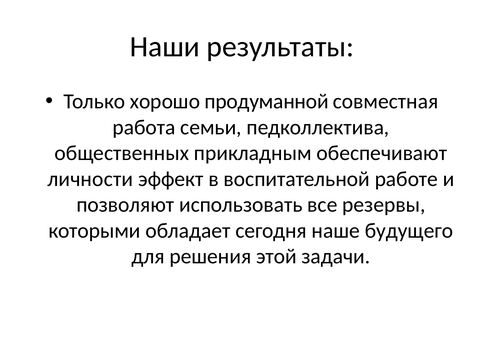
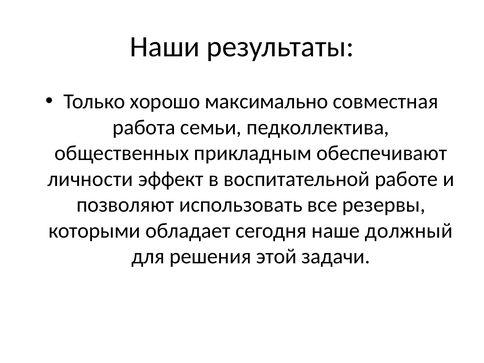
продуманной: продуманной -> максимально
будущего: будущего -> должный
